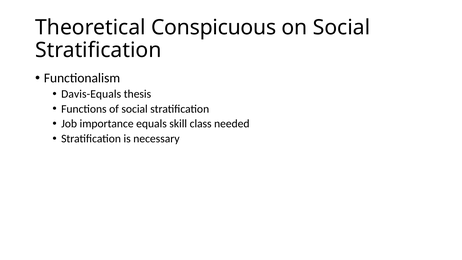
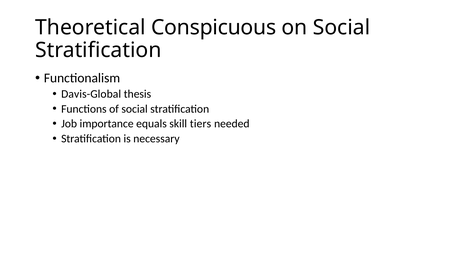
Davis-Equals: Davis-Equals -> Davis-Global
class: class -> tiers
